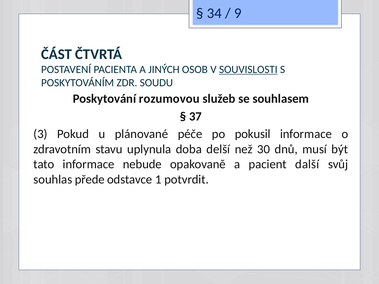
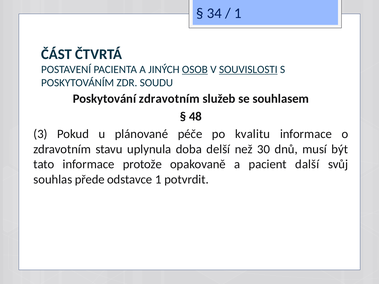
9 at (238, 13): 9 -> 1
OSOB underline: none -> present
Poskytování rozumovou: rozumovou -> zdravotním
37: 37 -> 48
pokusil: pokusil -> kvalitu
nebude: nebude -> protože
